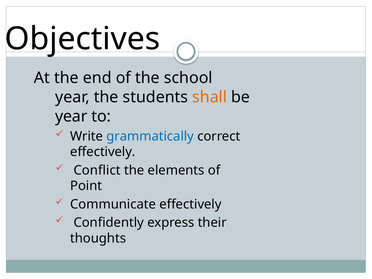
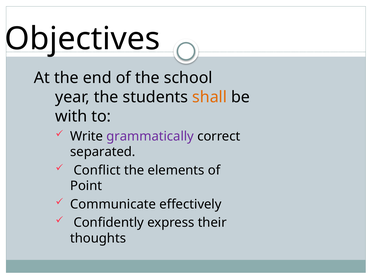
year at (71, 116): year -> with
grammatically colour: blue -> purple
effectively at (103, 152): effectively -> separated
